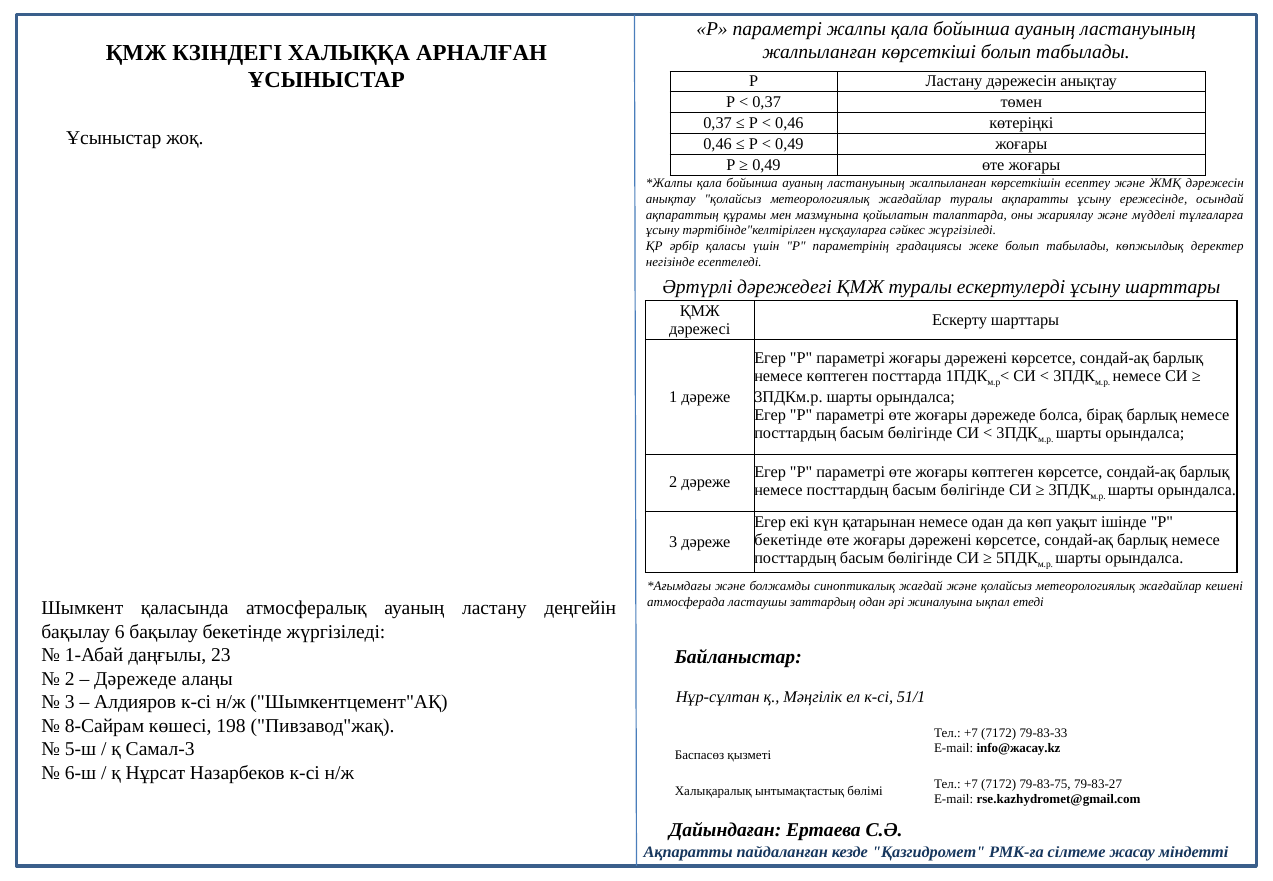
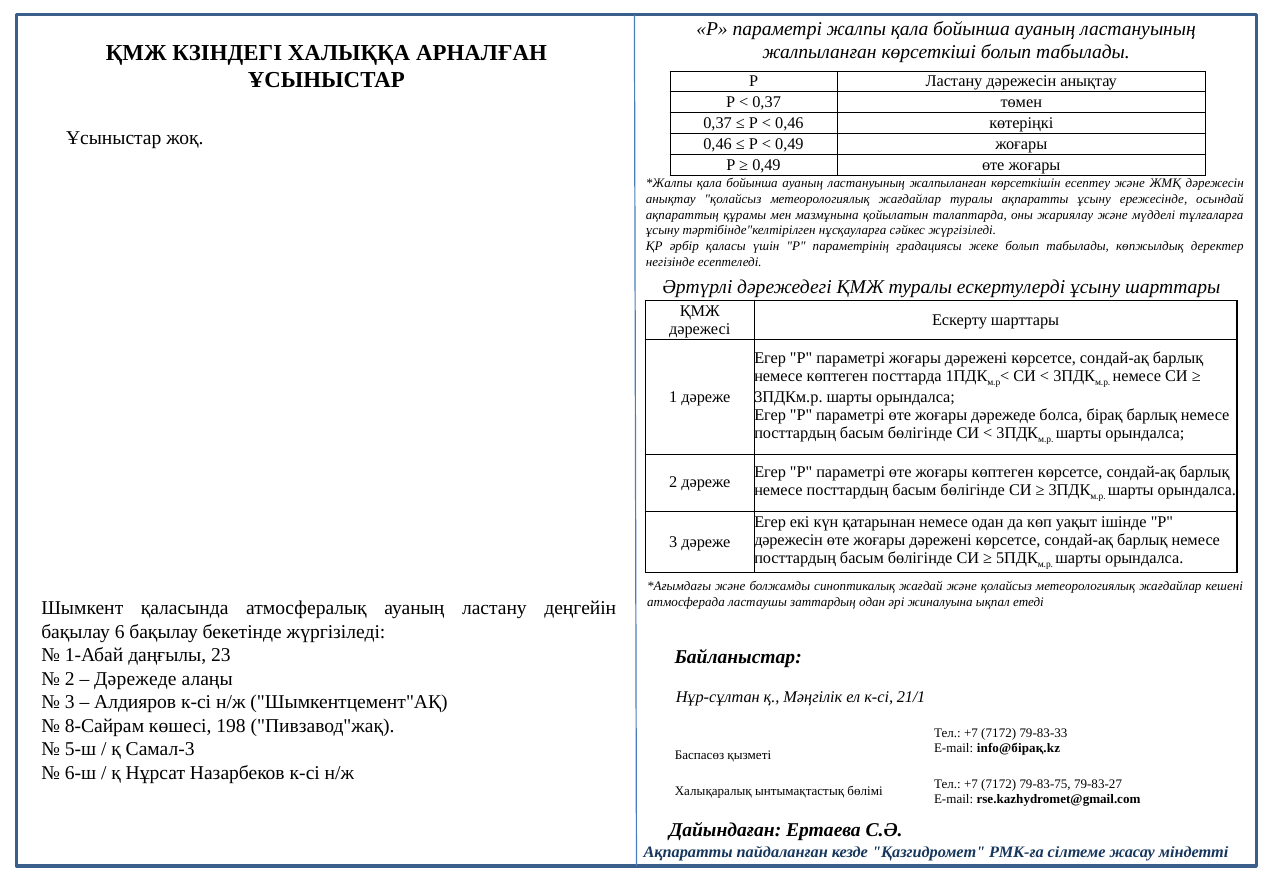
бекетінде at (788, 541): бекетінде -> дәрежесін
51/1: 51/1 -> 21/1
info@жасау.kz: info@жасау.kz -> info@бірақ.kz
